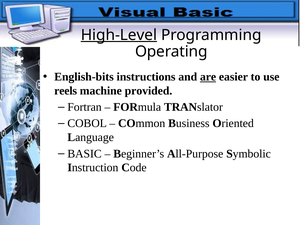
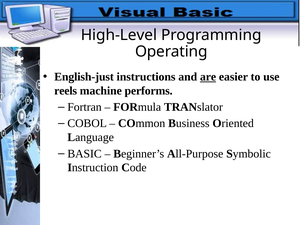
High-Level underline: present -> none
English-bits: English-bits -> English-just
provided: provided -> performs
